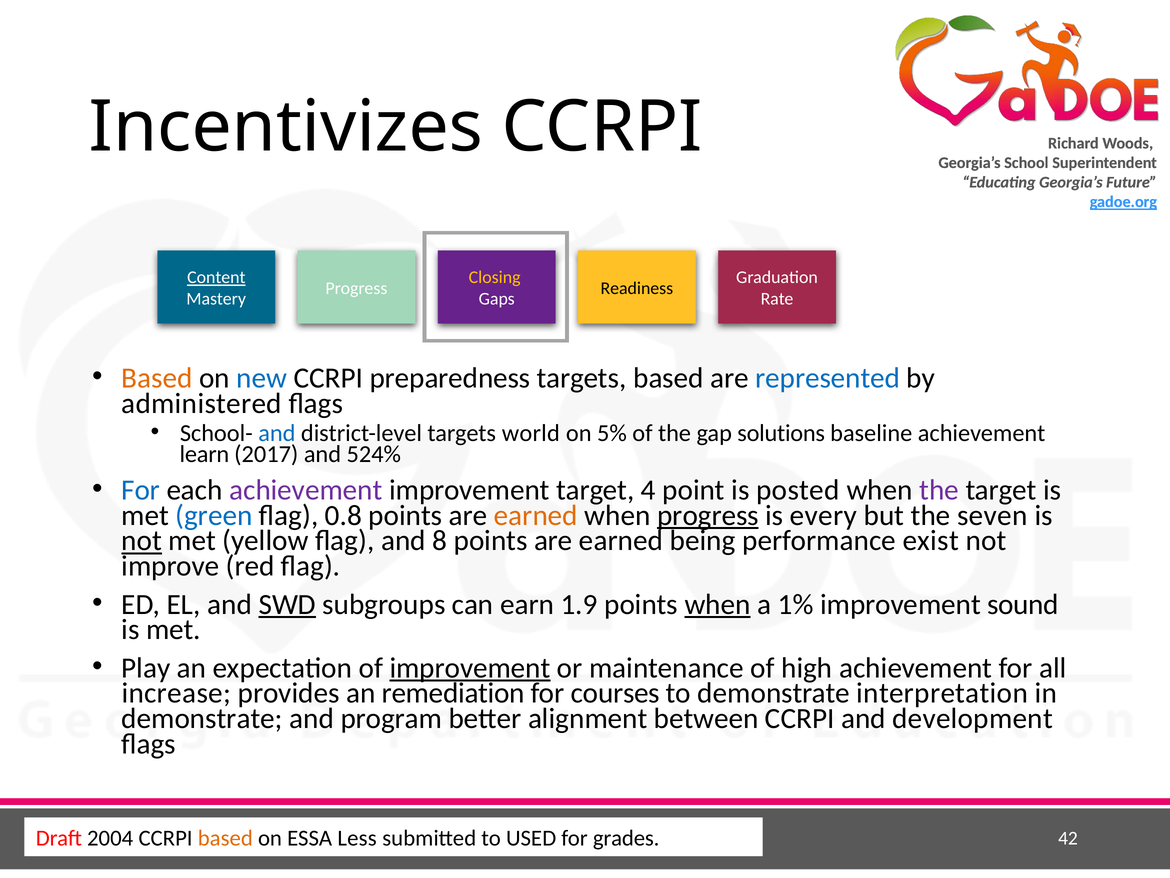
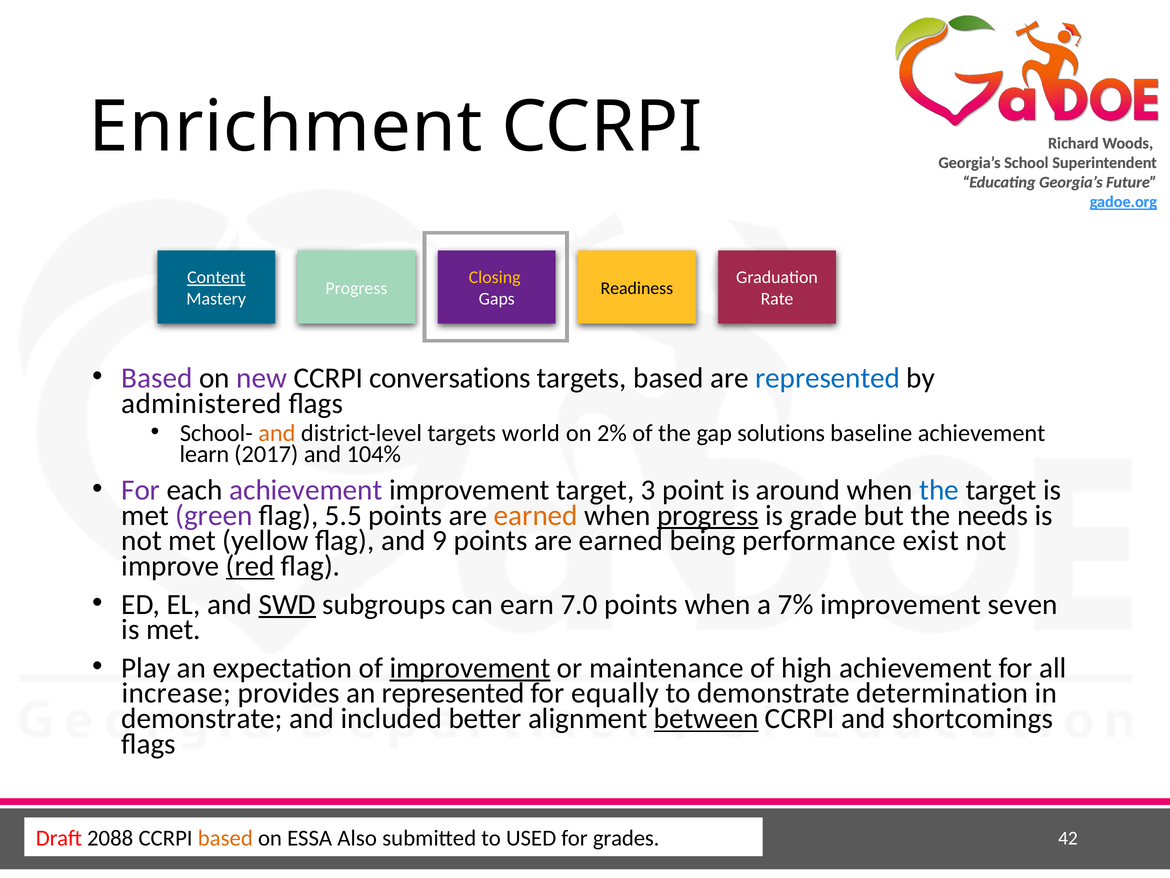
Incentivizes: Incentivizes -> Enrichment
Based at (157, 378) colour: orange -> purple
new colour: blue -> purple
preparedness: preparedness -> conversations
and at (277, 433) colour: blue -> orange
5%: 5% -> 2%
524%: 524% -> 104%
For at (141, 490) colour: blue -> purple
4: 4 -> 3
posted: posted -> around
the at (939, 490) colour: purple -> blue
green colour: blue -> purple
0.8: 0.8 -> 5.5
every: every -> grade
seven: seven -> needs
not at (142, 541) underline: present -> none
8: 8 -> 9
red underline: none -> present
1.9: 1.9 -> 7.0
when at (718, 604) underline: present -> none
1%: 1% -> 7%
sound: sound -> seven
an remediation: remediation -> represented
courses: courses -> equally
interpretation: interpretation -> determination
program: program -> included
between underline: none -> present
development: development -> shortcomings
2004: 2004 -> 2088
Less: Less -> Also
